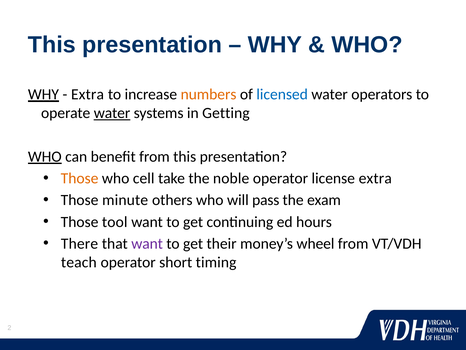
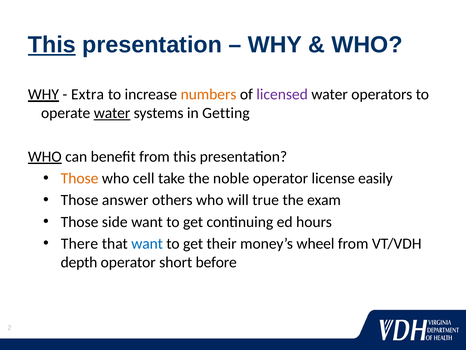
This at (52, 45) underline: none -> present
licensed colour: blue -> purple
license extra: extra -> easily
minute: minute -> answer
pass: pass -> true
tool: tool -> side
want at (147, 243) colour: purple -> blue
teach: teach -> depth
timing: timing -> before
